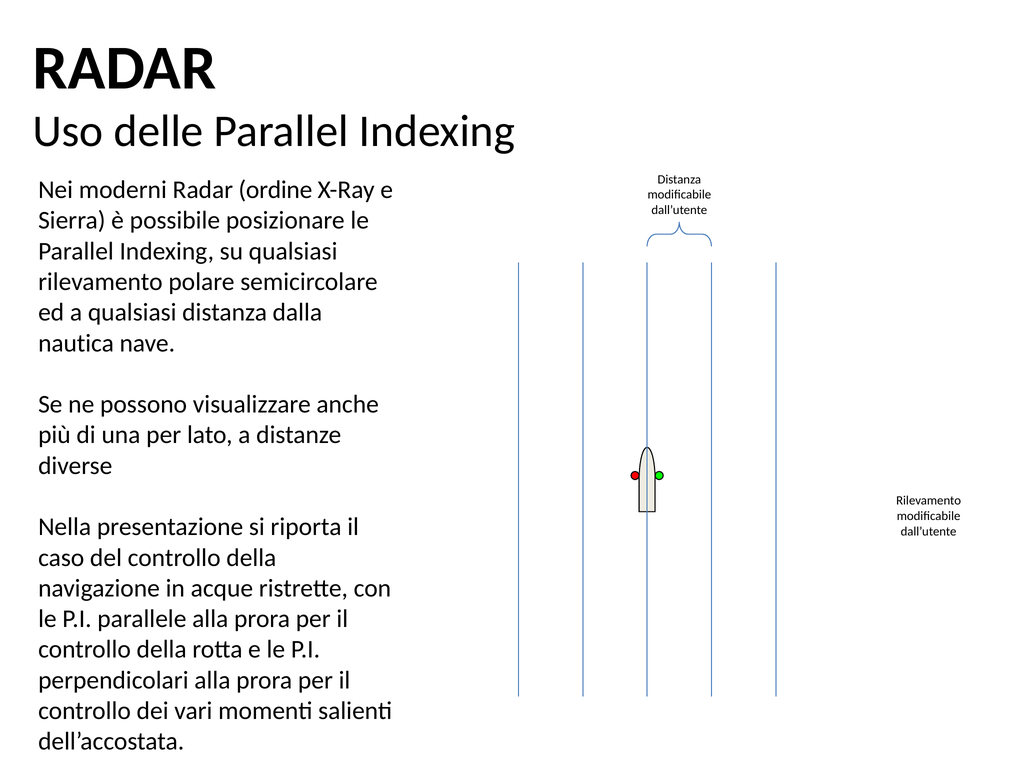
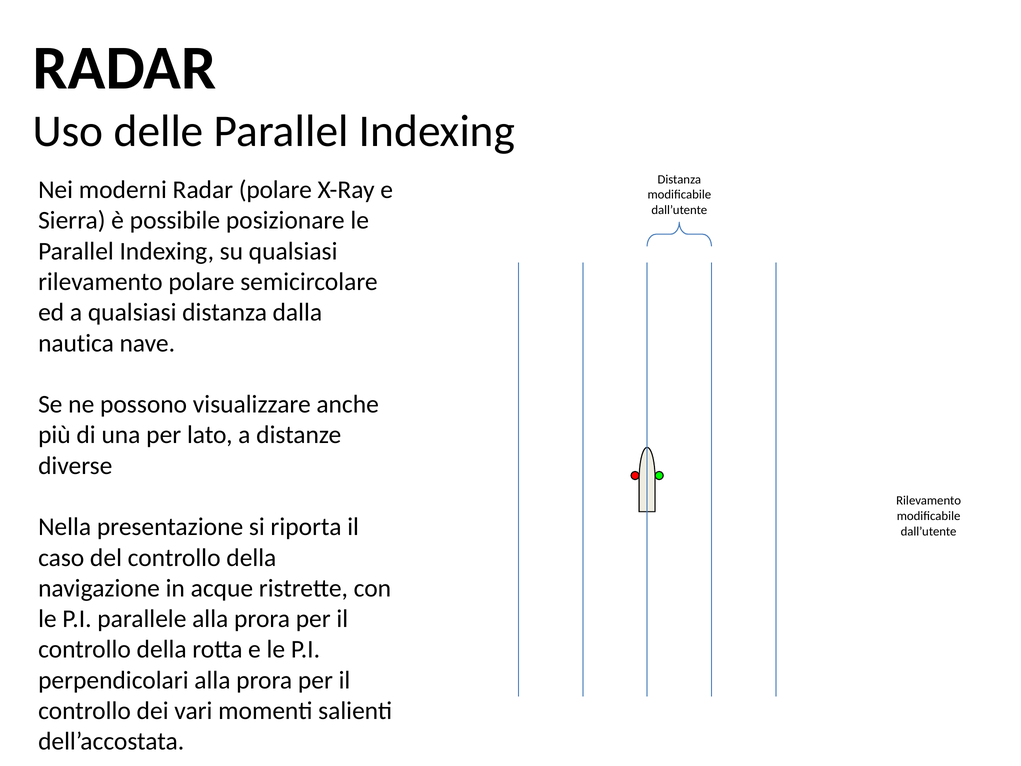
Radar ordine: ordine -> polare
